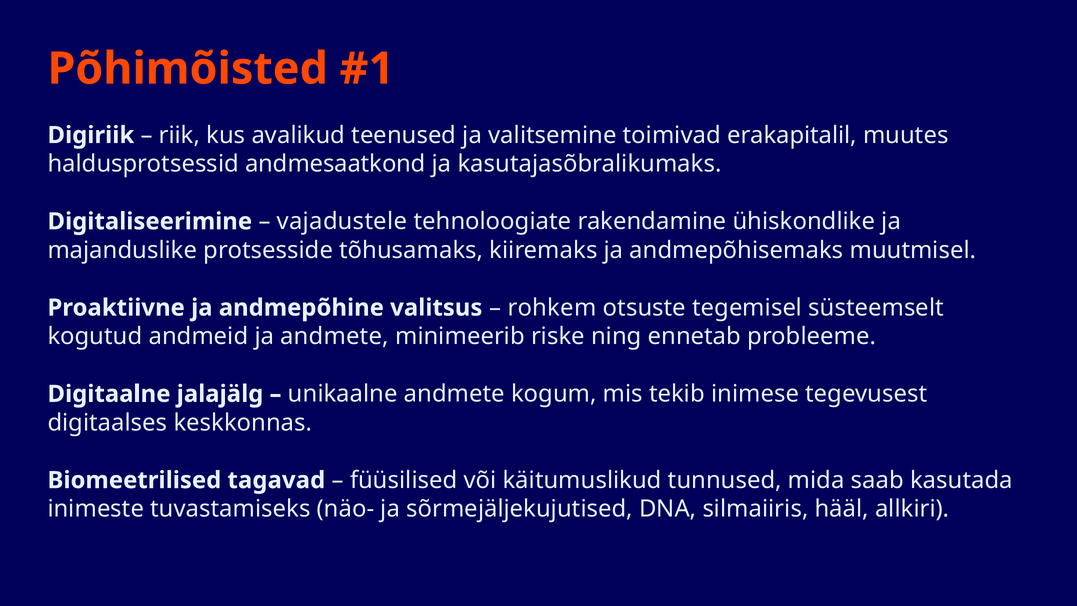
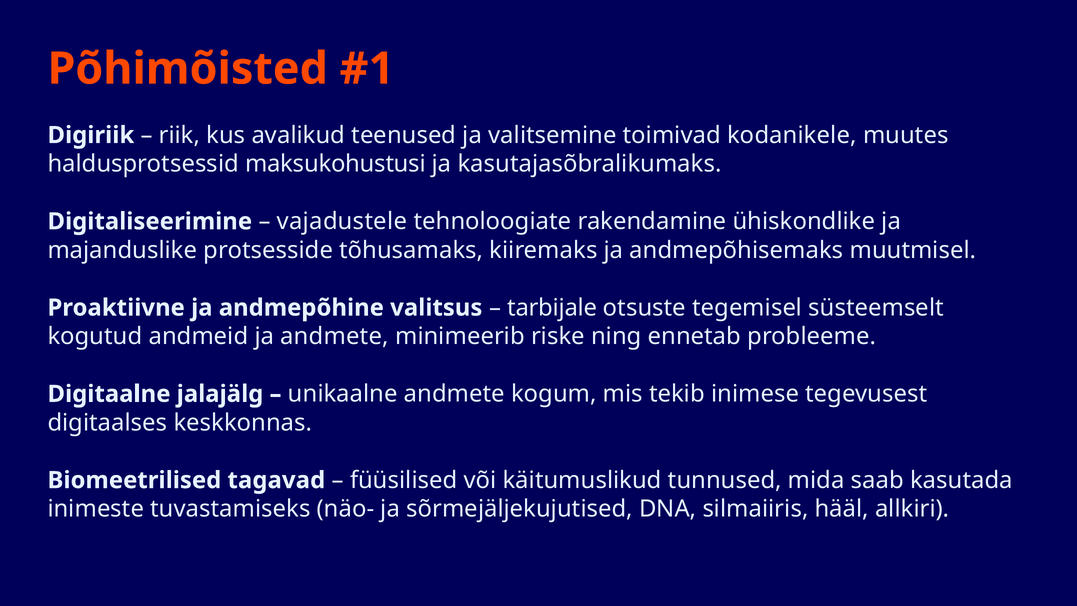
erakapitalil: erakapitalil -> kodanikele
andmesaatkond: andmesaatkond -> maksukohustusi
rohkem: rohkem -> tarbijale
